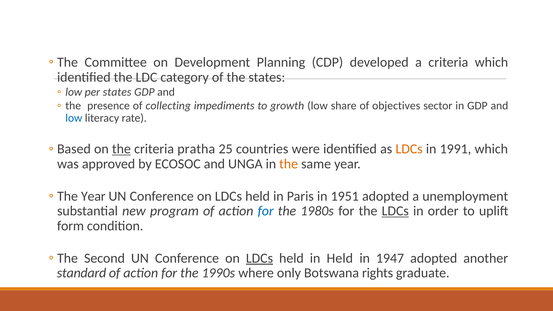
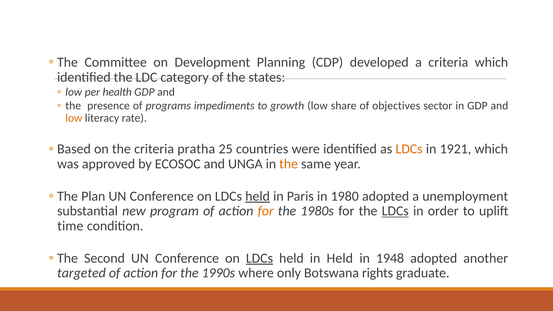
per states: states -> health
collecting: collecting -> programs
low at (74, 118) colour: blue -> orange
the at (121, 149) underline: present -> none
1991: 1991 -> 1921
Year at (93, 196): Year -> Plan
held at (258, 196) underline: none -> present
1951: 1951 -> 1980
for at (266, 211) colour: blue -> orange
form: form -> time
1947: 1947 -> 1948
standard: standard -> targeted
